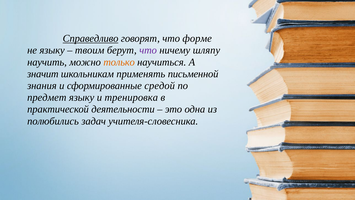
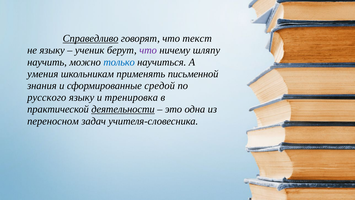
форме: форме -> текст
твоим: твоим -> ученик
только colour: orange -> blue
значит: значит -> умения
предмет: предмет -> русского
деятельности underline: none -> present
полюбились: полюбились -> переносном
